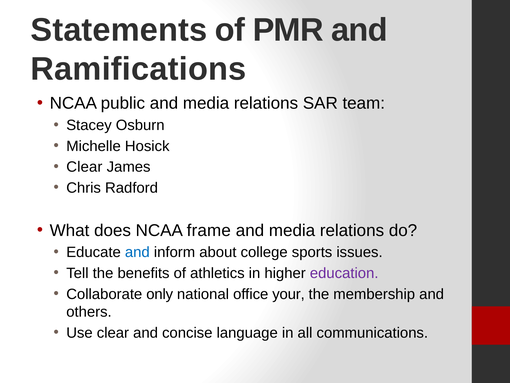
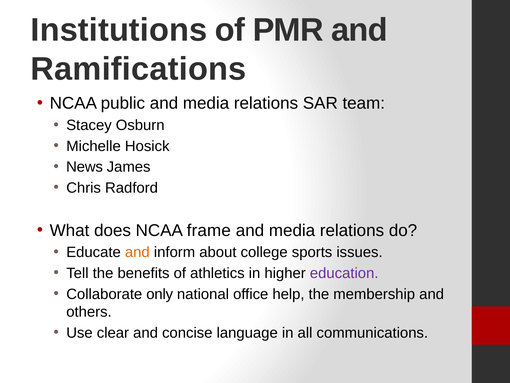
Statements: Statements -> Institutions
Clear at (84, 167): Clear -> News
and at (137, 252) colour: blue -> orange
your: your -> help
